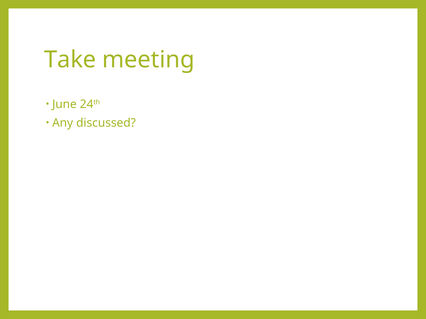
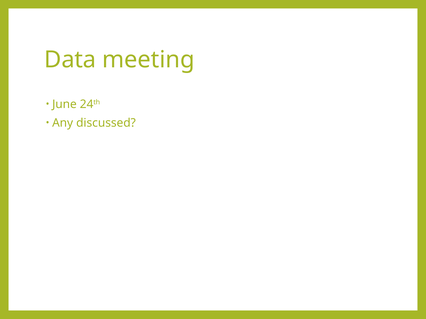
Take: Take -> Data
